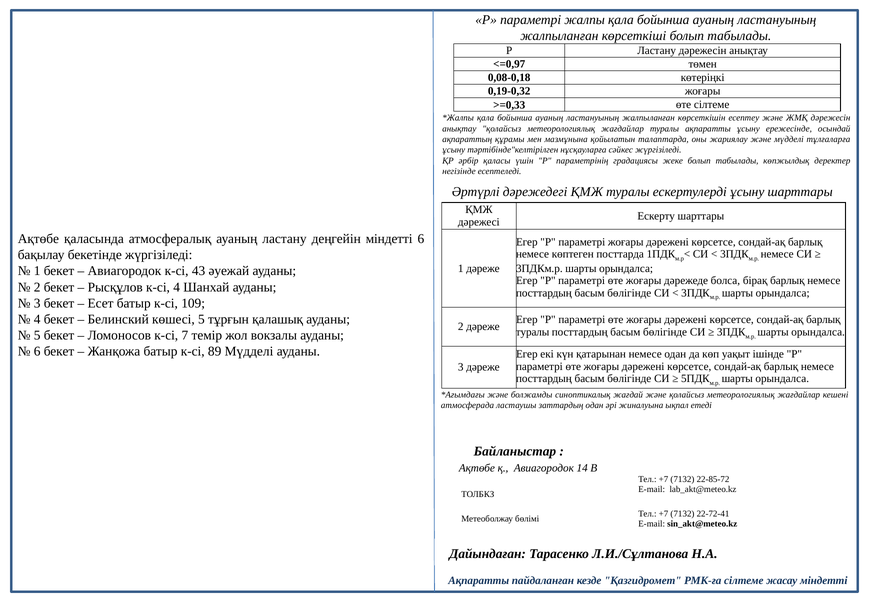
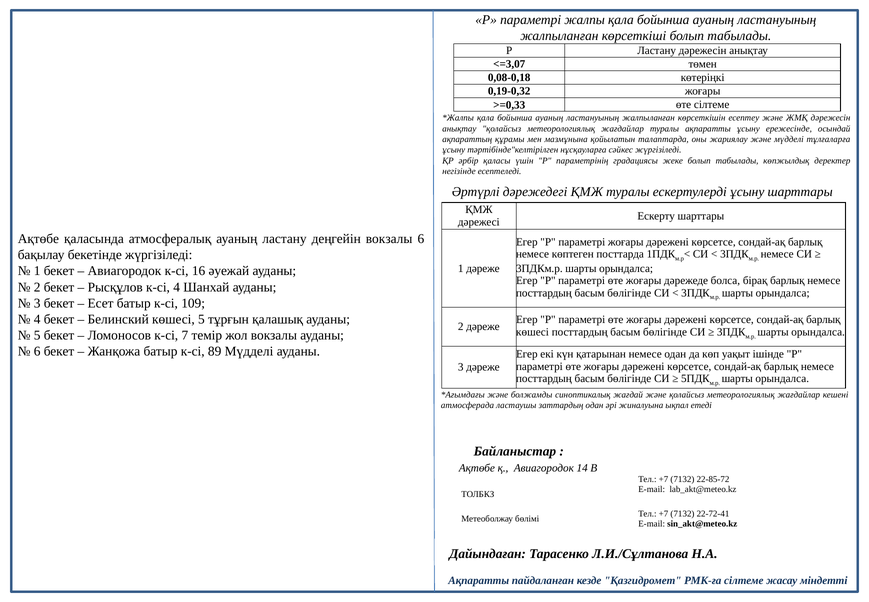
<=0,97: <=0,97 -> <=3,07
деңгейін міндетті: міндетті -> вокзалы
43: 43 -> 16
туралы at (533, 332): туралы -> көшесі
